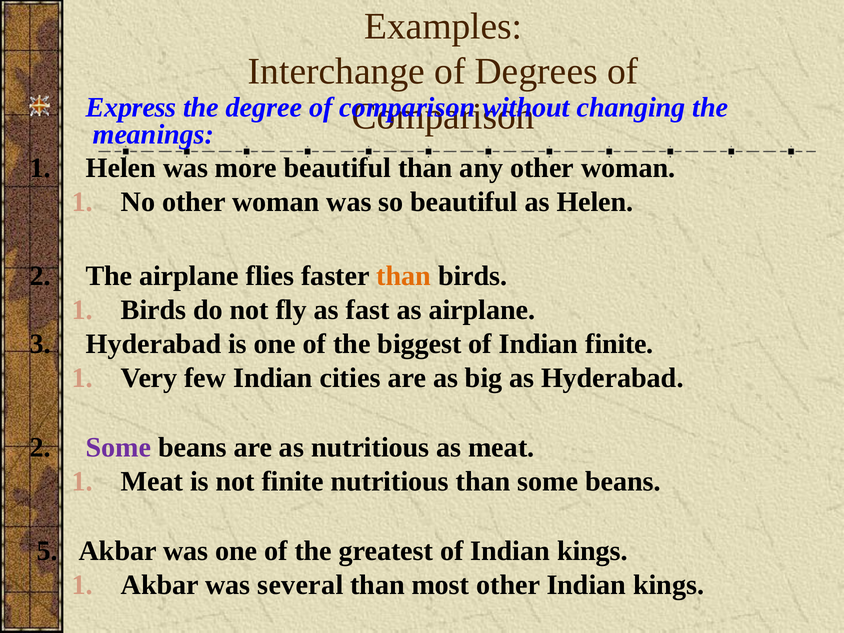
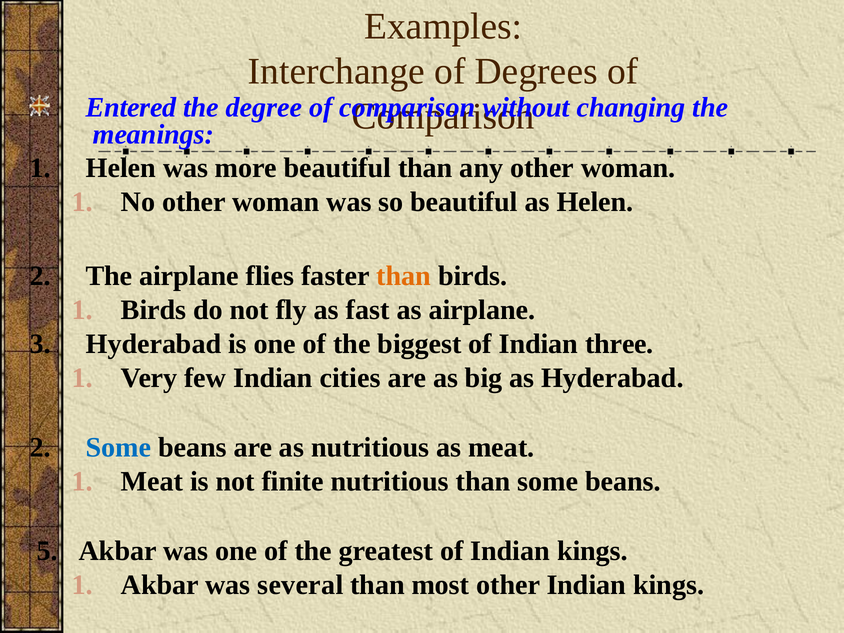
Express: Express -> Entered
Indian finite: finite -> three
Some at (118, 447) colour: purple -> blue
